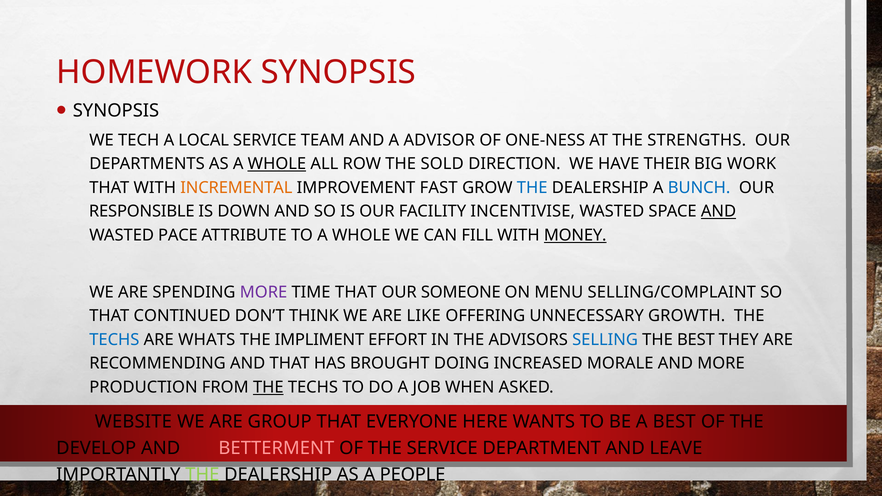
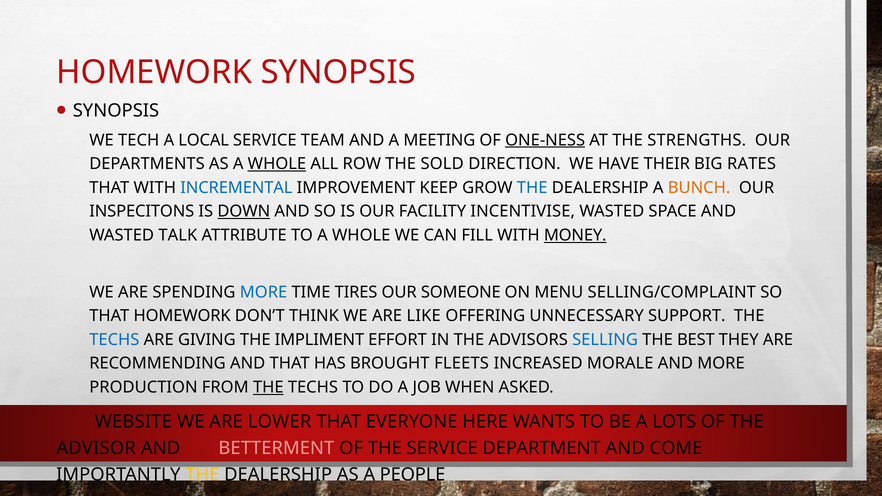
ADVISOR: ADVISOR -> MEETING
ONE-NESS underline: none -> present
WORK: WORK -> RATES
INCREMENTAL colour: orange -> blue
FAST: FAST -> KEEP
BUNCH colour: blue -> orange
RESPONSIBLE: RESPONSIBLE -> INSPECITONS
DOWN underline: none -> present
AND at (719, 212) underline: present -> none
PACE: PACE -> TALK
MORE at (264, 292) colour: purple -> blue
TIME THAT: THAT -> TIRES
THAT CONTINUED: CONTINUED -> HOMEWORK
GROWTH: GROWTH -> SUPPORT
WHATS: WHATS -> GIVING
DOING: DOING -> FLEETS
GROUP: GROUP -> LOWER
A BEST: BEST -> LOTS
DEVELOP: DEVELOP -> ADVISOR
LEAVE: LEAVE -> COME
THE at (202, 475) colour: light green -> yellow
